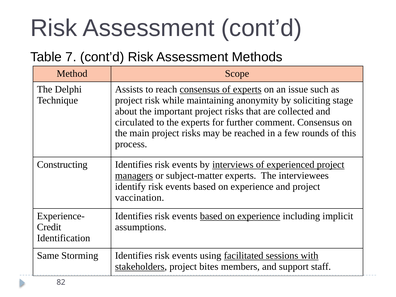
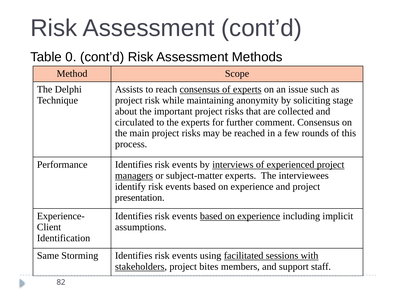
7: 7 -> 0
Constructing: Constructing -> Performance
vaccination: vaccination -> presentation
Credit: Credit -> Client
